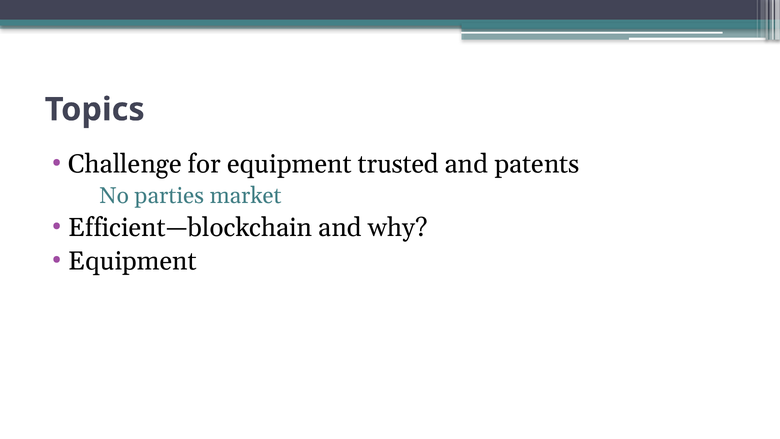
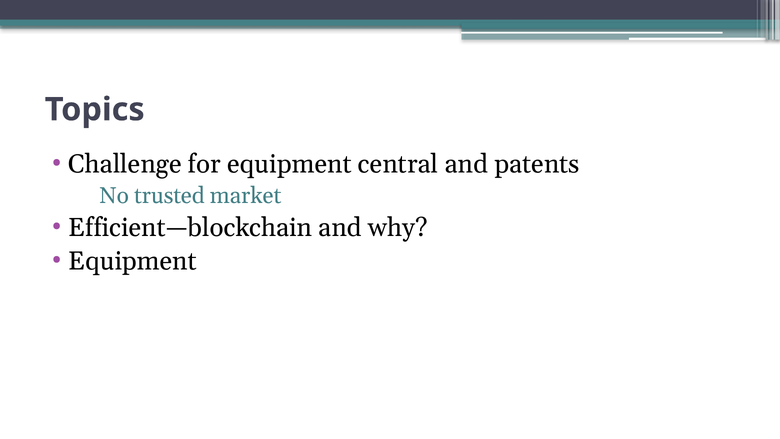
trusted: trusted -> central
parties: parties -> trusted
